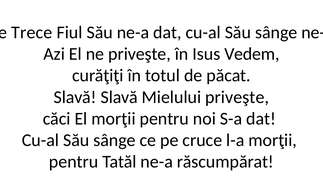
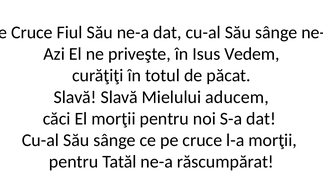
Trece at (32, 32): Trece -> Cruce
Mielului priveşte: priveşte -> aducem
